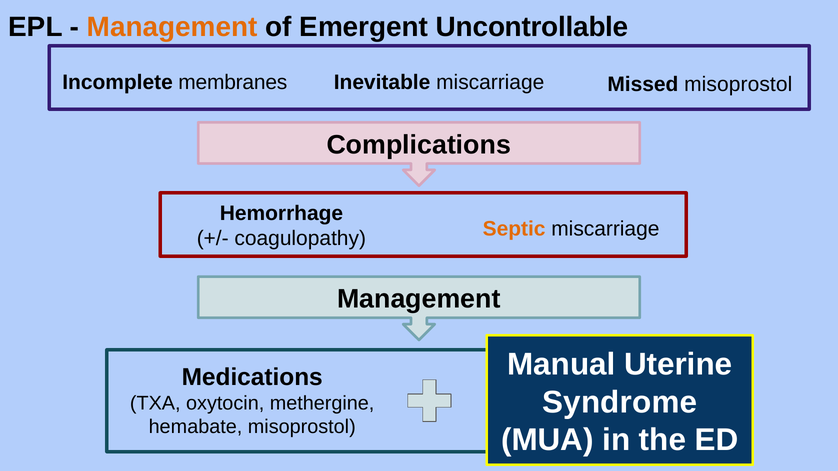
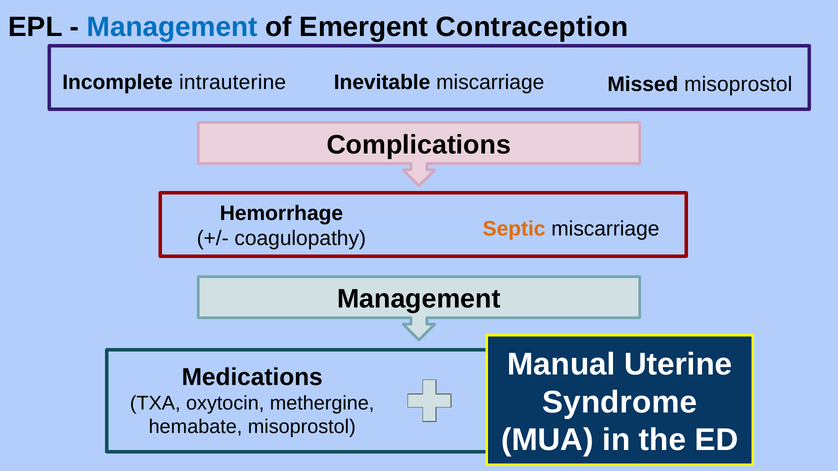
Management at (172, 27) colour: orange -> blue
Uncontrollable: Uncontrollable -> Contraception
membranes: membranes -> intrauterine
